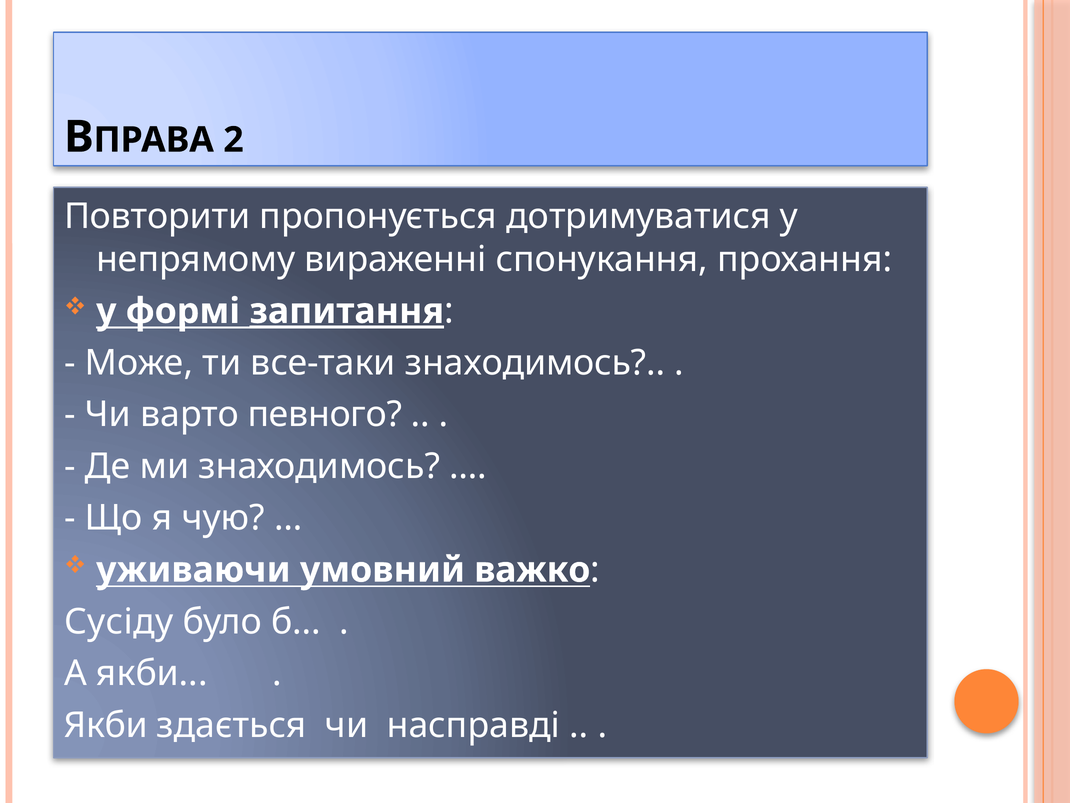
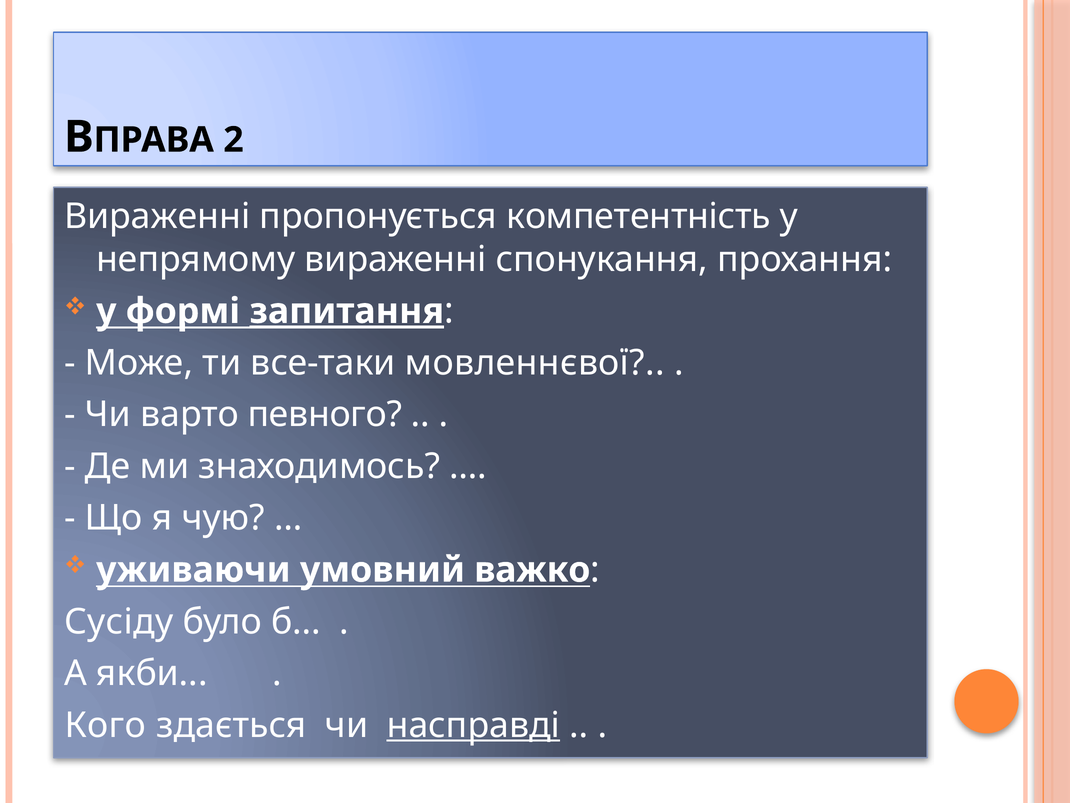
Повторити at (157, 216): Повторити -> Вираженні
дотримуватися: дотримуватися -> компетентність
все-таки знаходимось: знаходимось -> мовленнєвої
Якби at (106, 725): Якби -> Кого
насправді underline: none -> present
